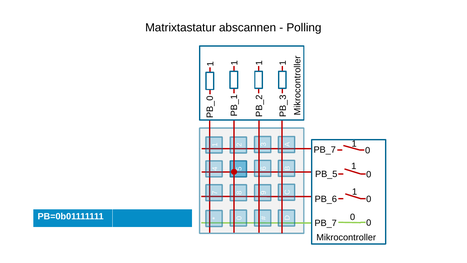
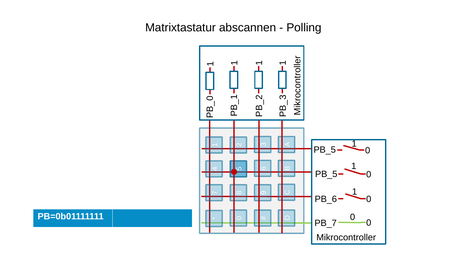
PB_7 at (325, 150): PB_7 -> PB_5
